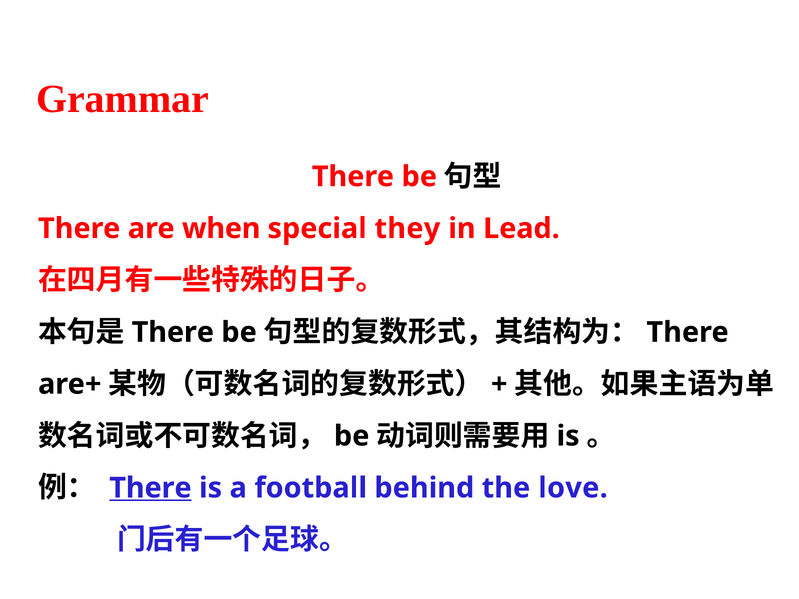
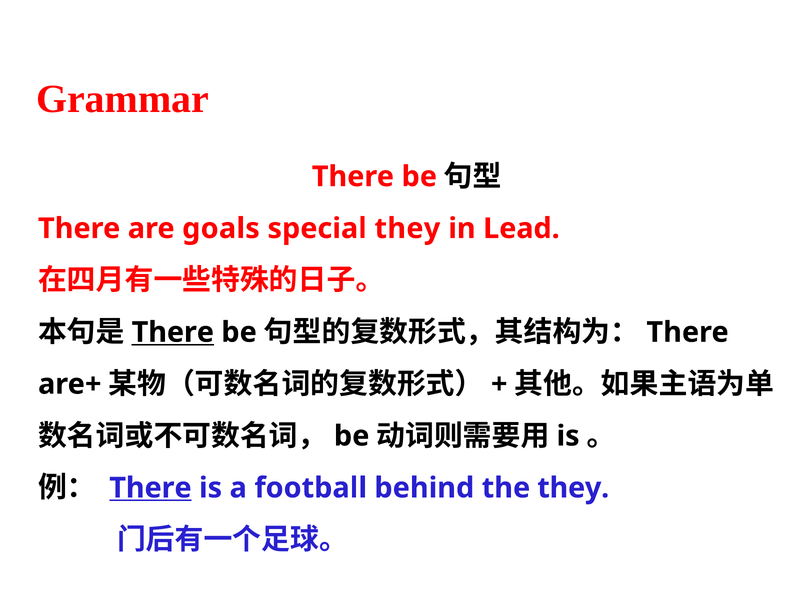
when: when -> goals
There at (173, 332) underline: none -> present
the love: love -> they
